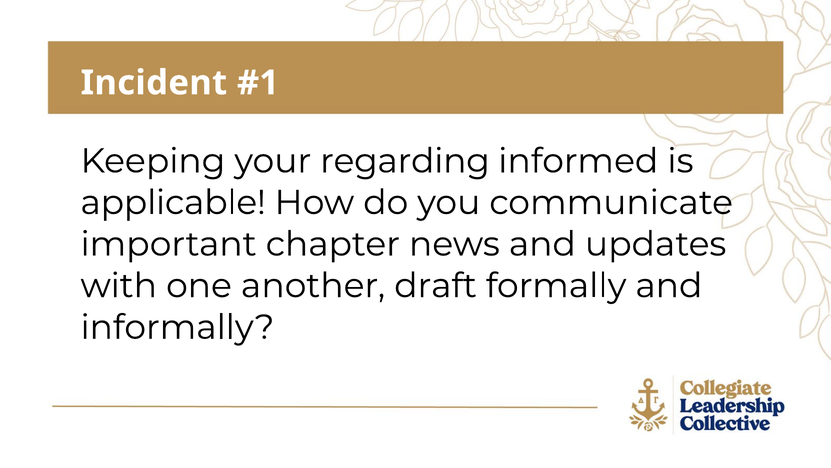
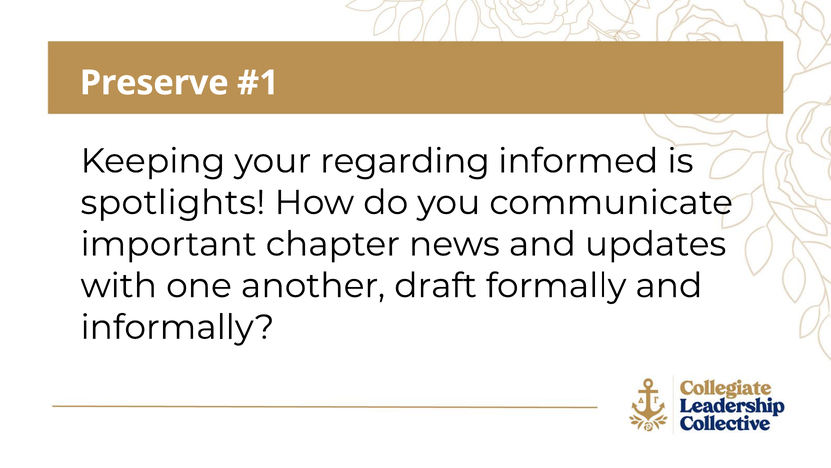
Incident: Incident -> Preserve
applicable: applicable -> spotlights
